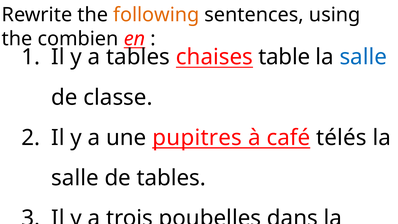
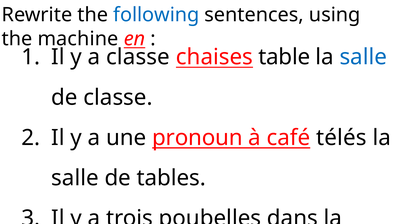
following colour: orange -> blue
combien: combien -> machine
a tables: tables -> classe
pupitres: pupitres -> pronoun
